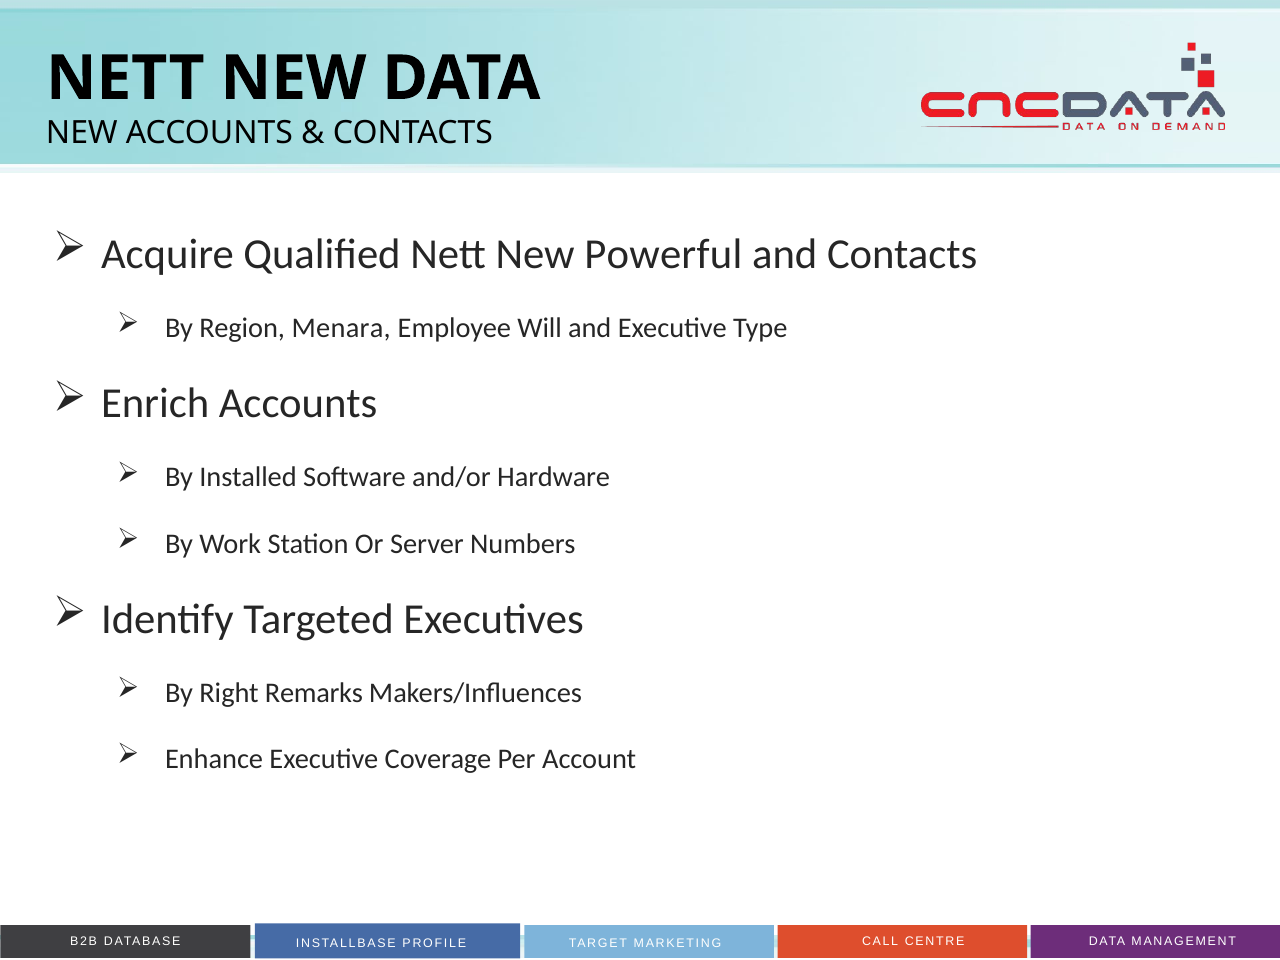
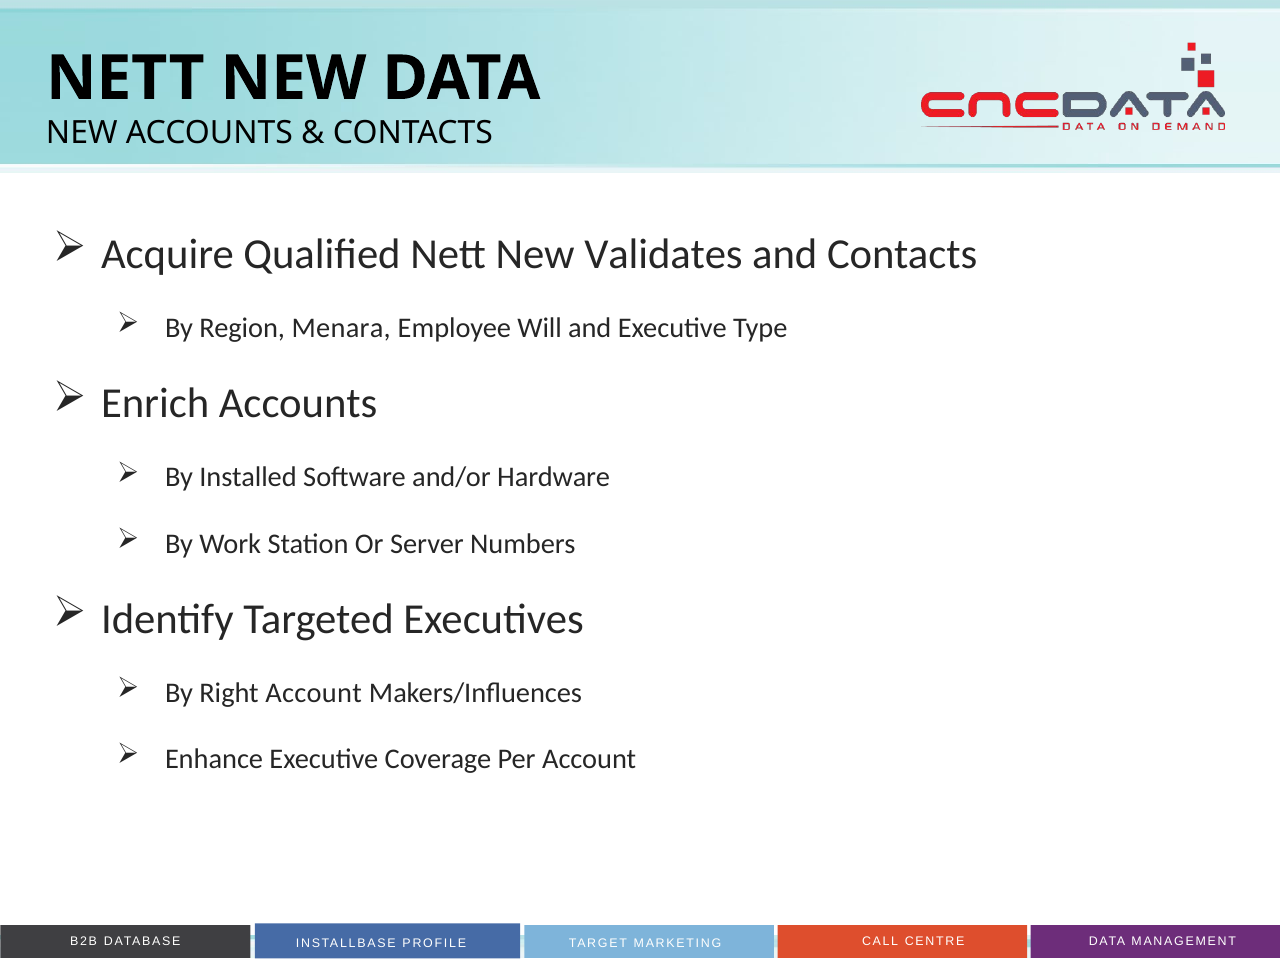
Powerful: Powerful -> Validates
Right Remarks: Remarks -> Account
